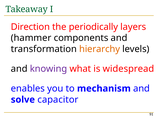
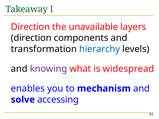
periodically: periodically -> unavailable
hammer at (31, 38): hammer -> direction
hierarchy colour: orange -> blue
capacitor: capacitor -> accessing
